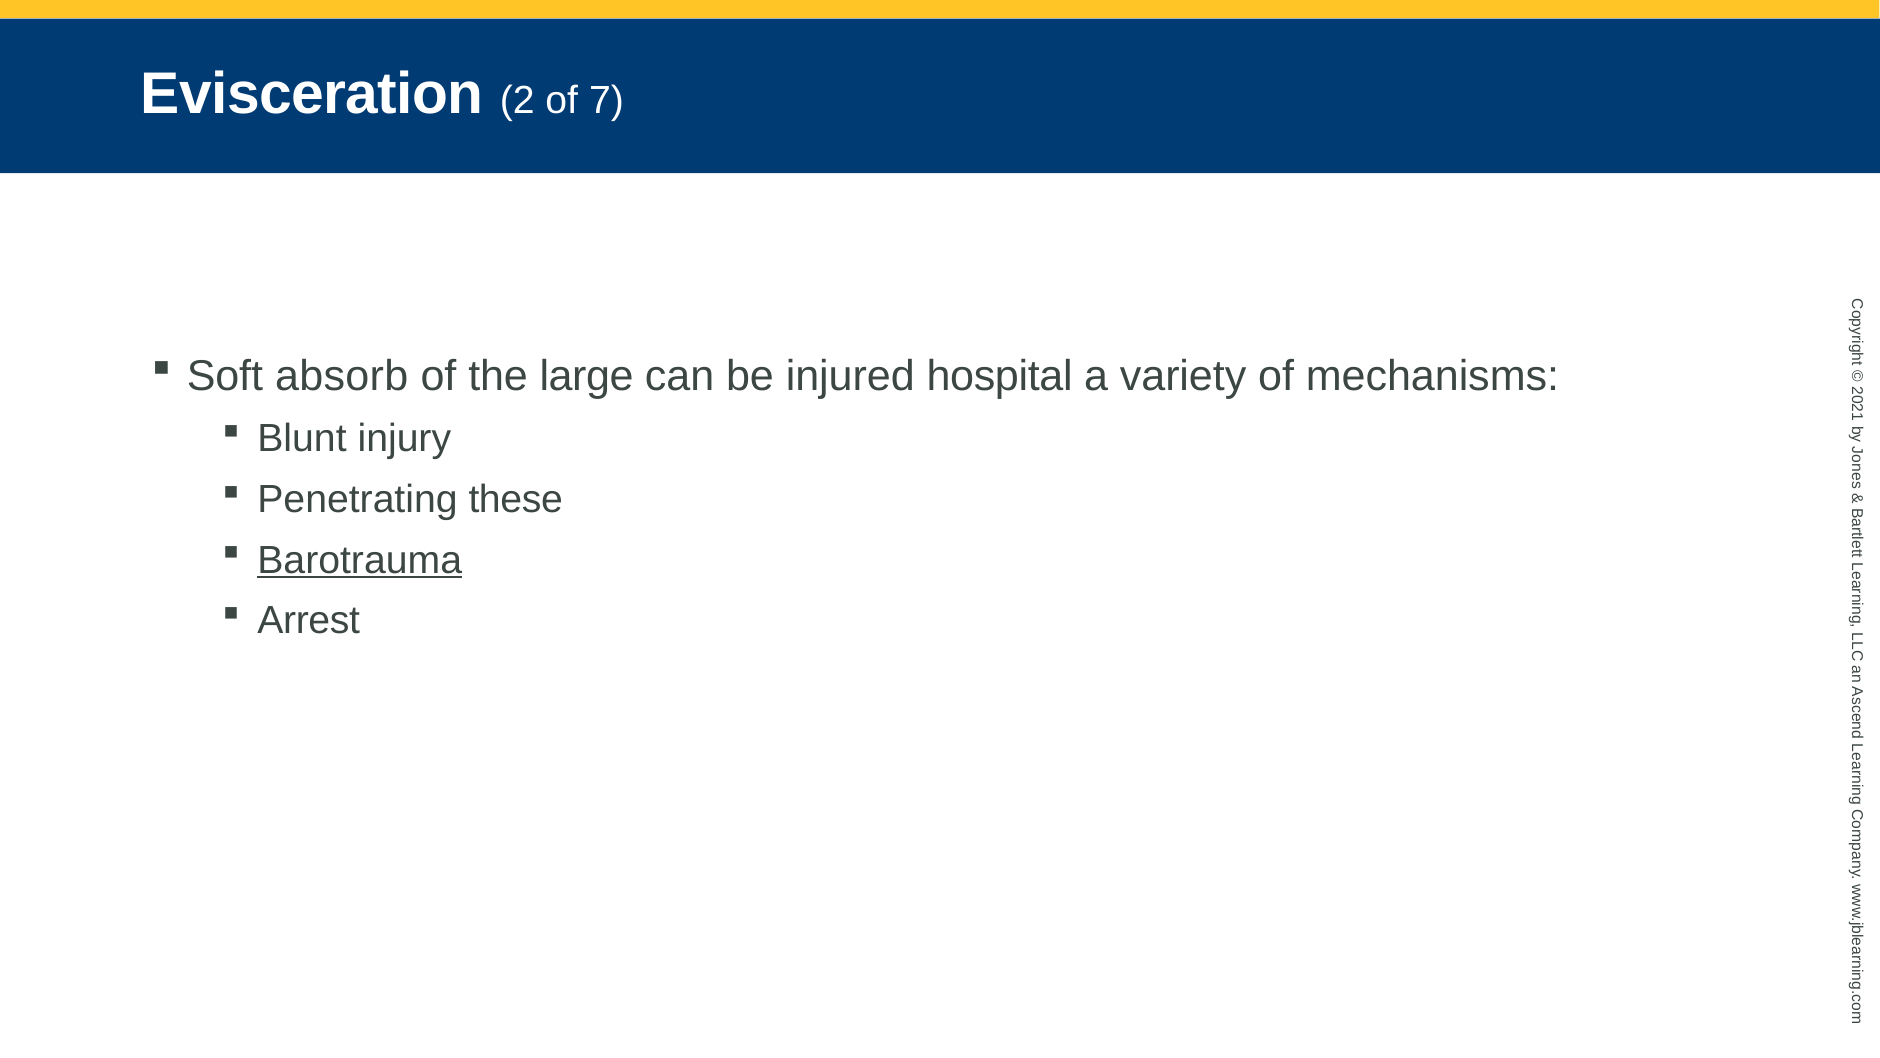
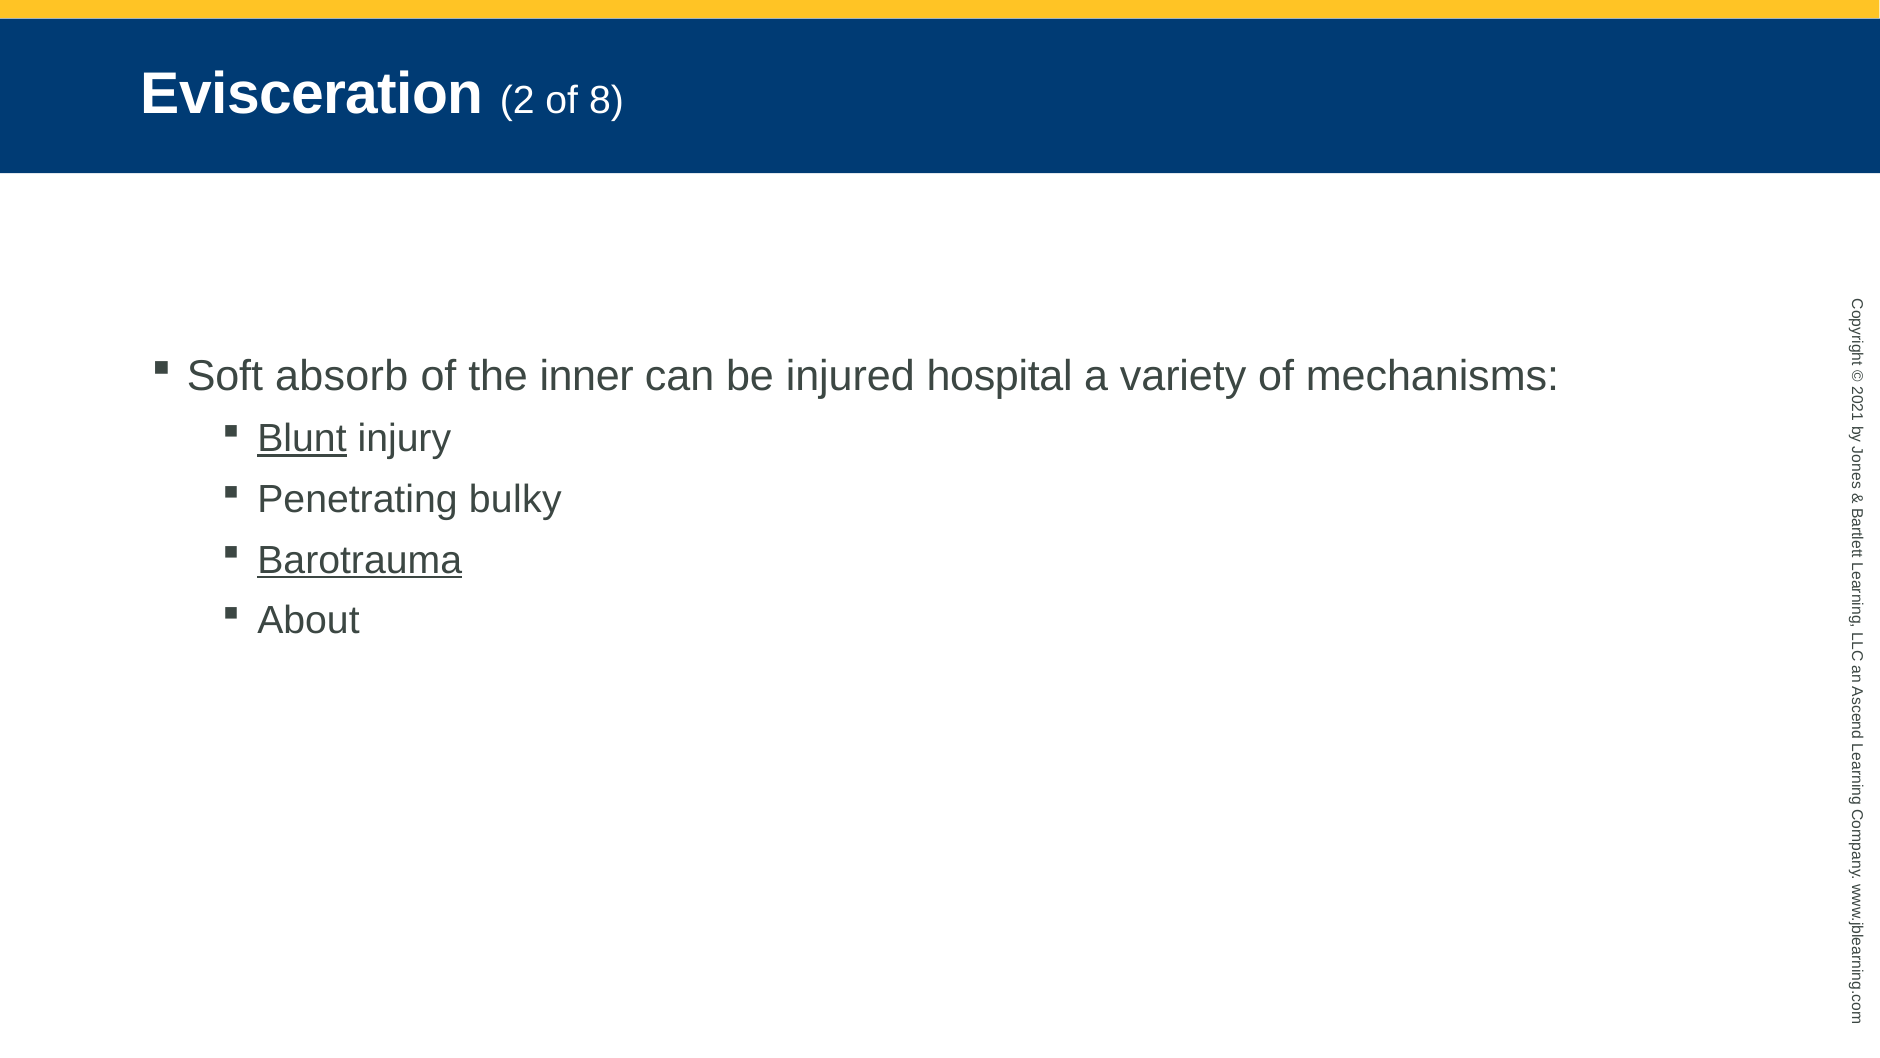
7: 7 -> 8
large: large -> inner
Blunt underline: none -> present
these: these -> bulky
Arrest: Arrest -> About
